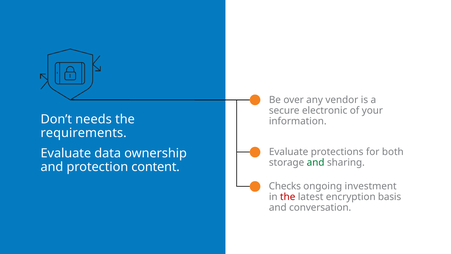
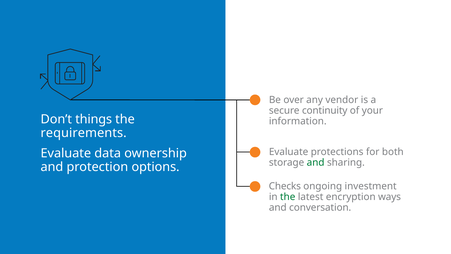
electronic: electronic -> continuity
needs: needs -> things
content: content -> options
the at (288, 197) colour: red -> green
basis: basis -> ways
